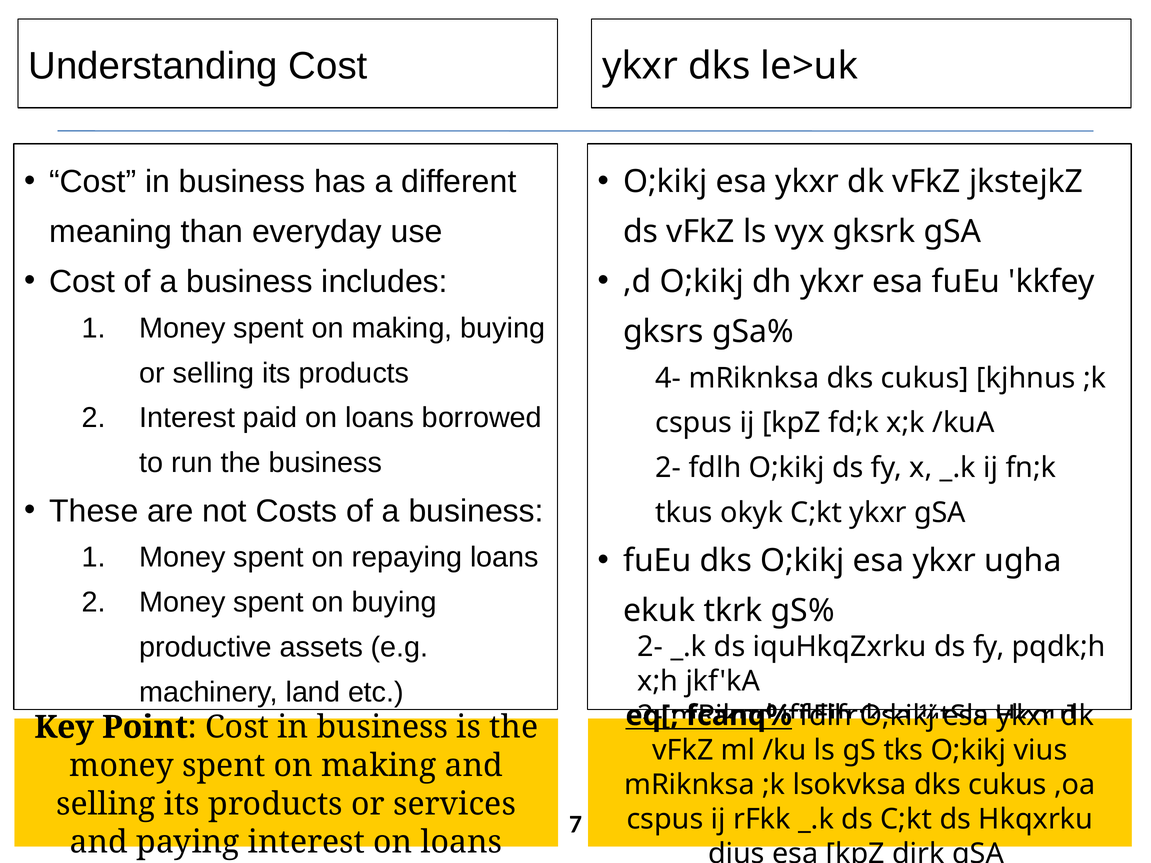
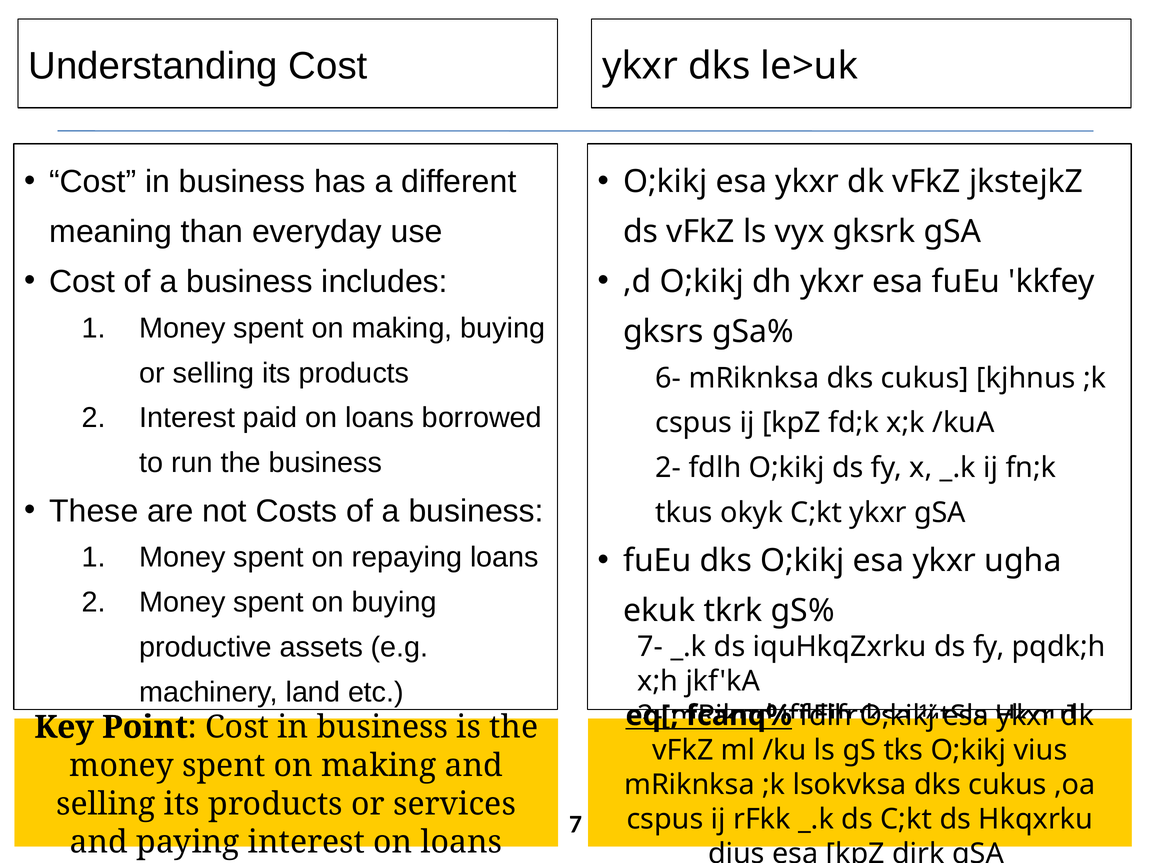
4-: 4- -> 6-
2- at (650, 647): 2- -> 7-
